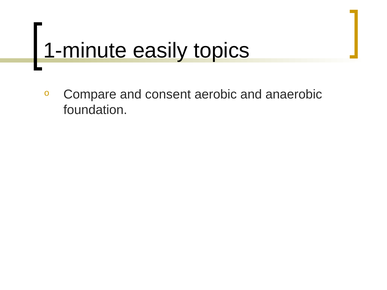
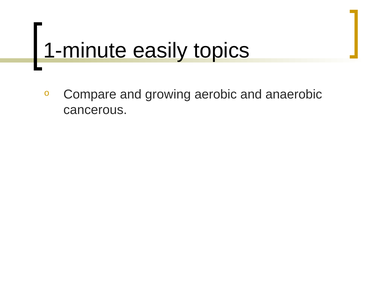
consent: consent -> growing
foundation: foundation -> cancerous
